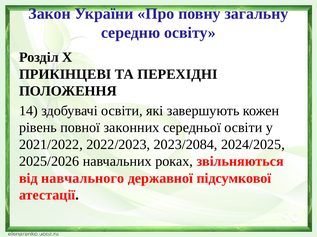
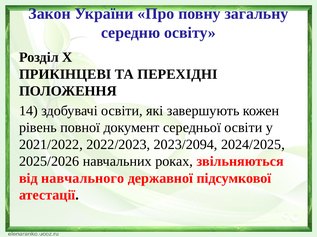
законних: законних -> документ
2023/2084: 2023/2084 -> 2023/2094
